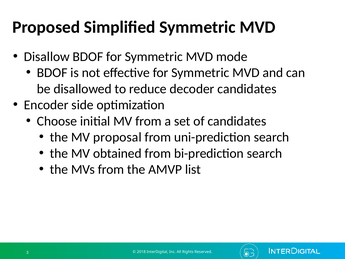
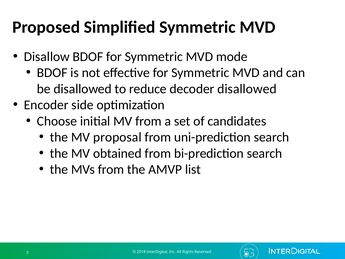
decoder candidates: candidates -> disallowed
